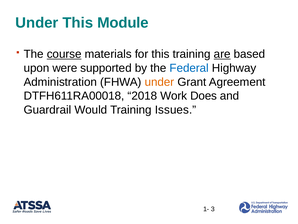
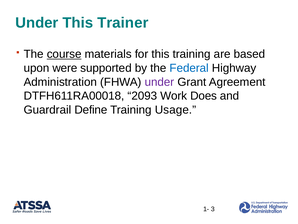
Module: Module -> Trainer
are underline: present -> none
under at (159, 82) colour: orange -> purple
2018: 2018 -> 2093
Would: Would -> Define
Issues: Issues -> Usage
